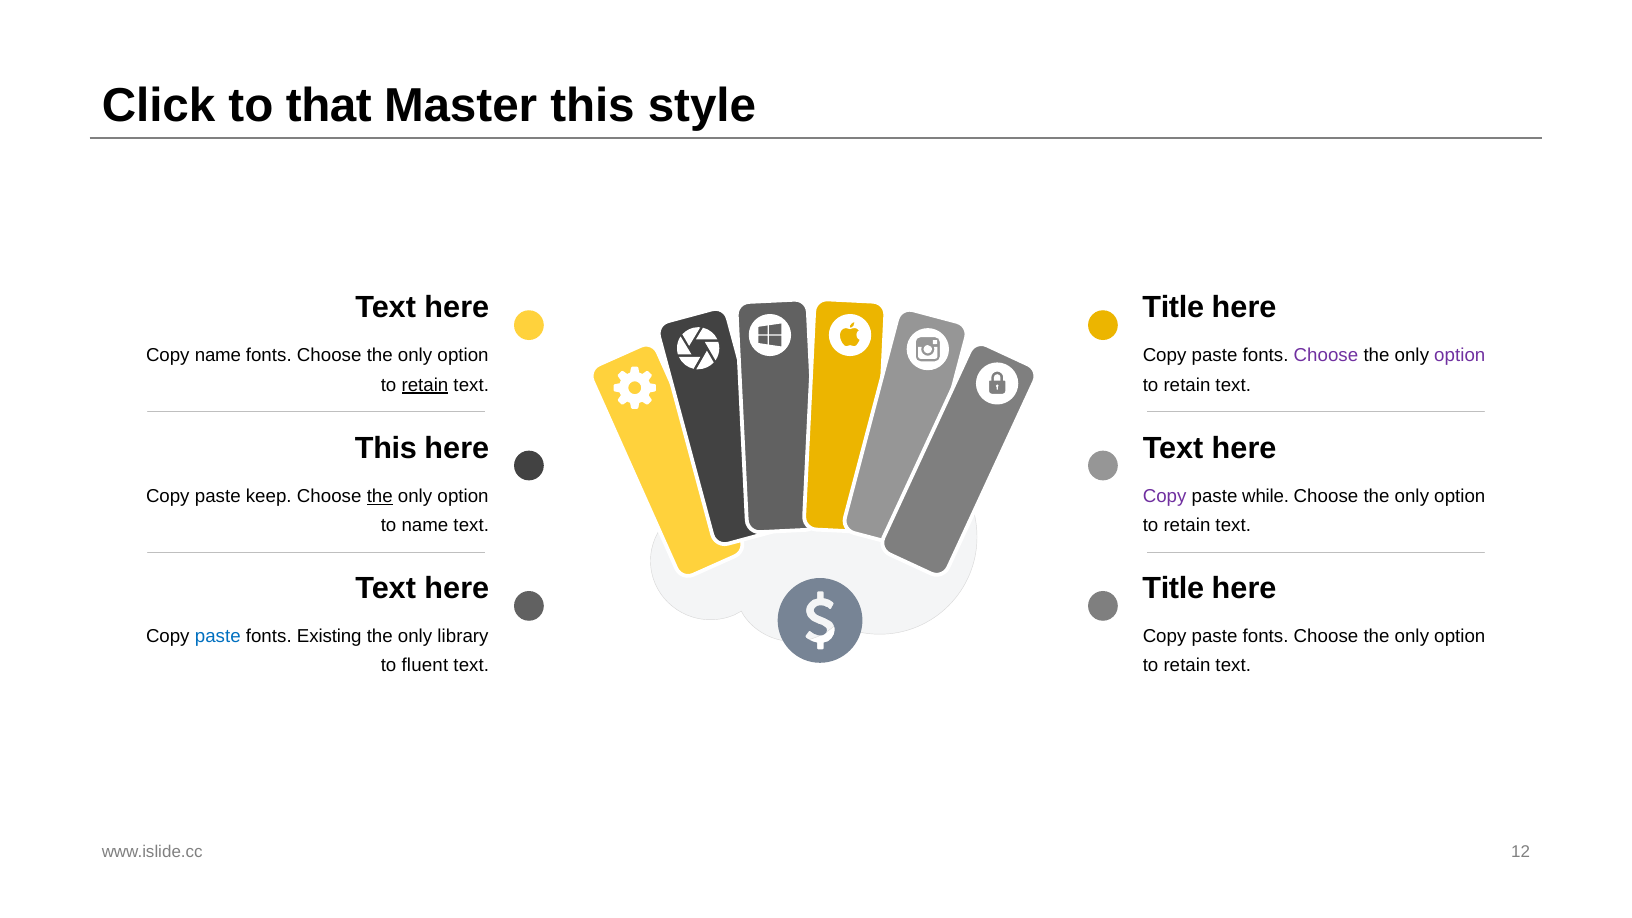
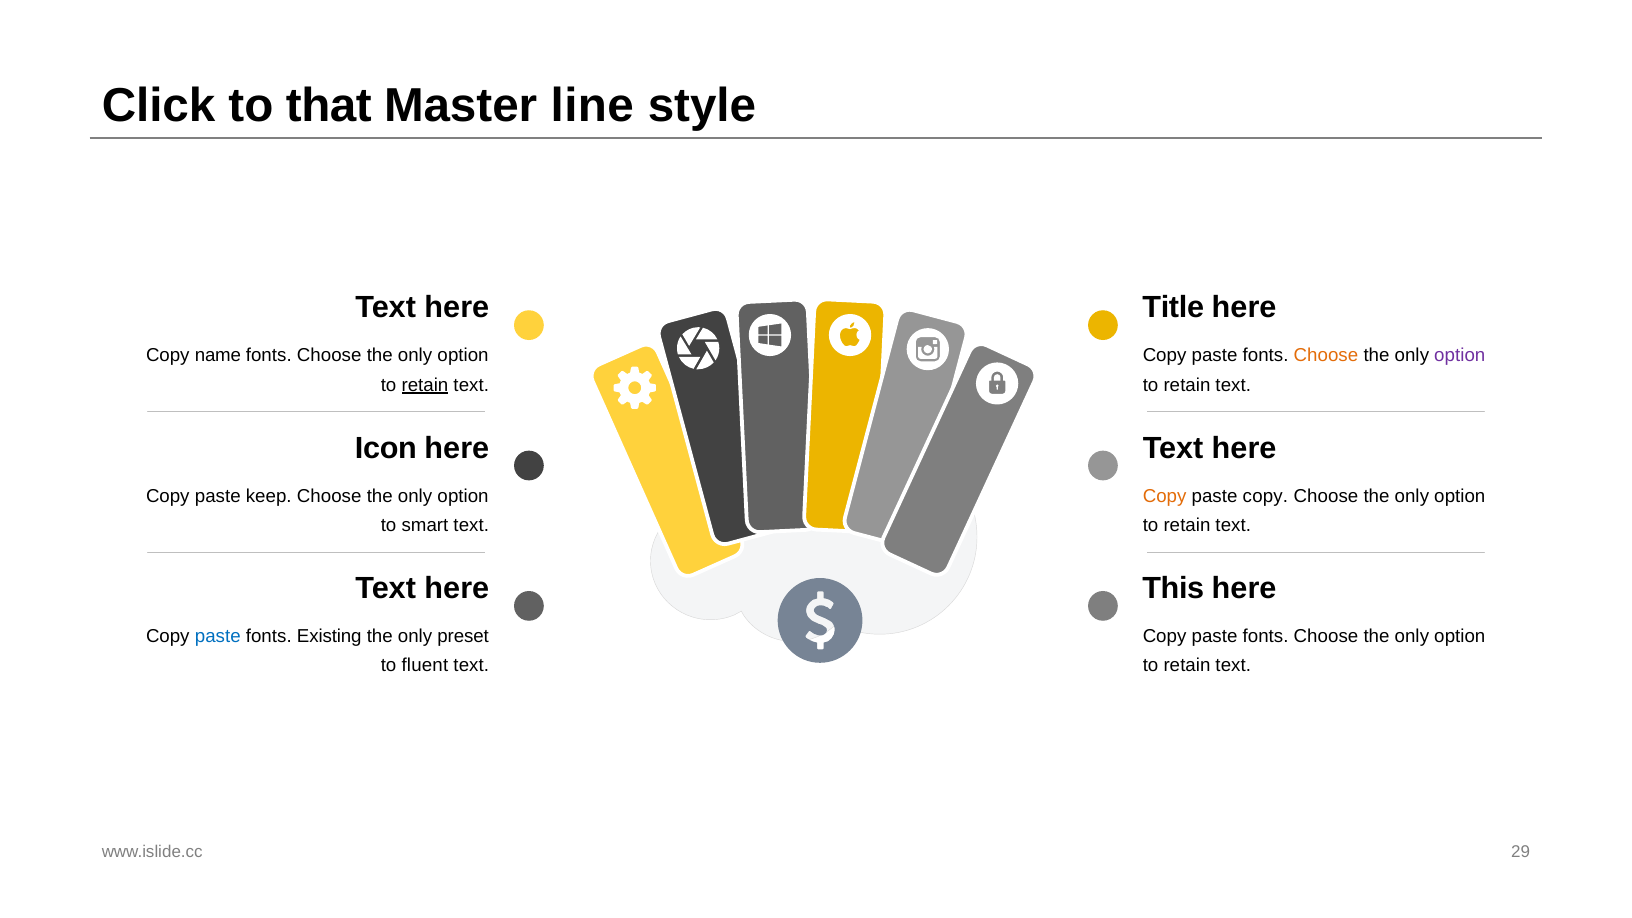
Master this: this -> line
Choose at (1326, 356) colour: purple -> orange
This at (386, 448): This -> Icon
the at (380, 496) underline: present -> none
Copy at (1165, 496) colour: purple -> orange
paste while: while -> copy
to name: name -> smart
Title at (1173, 588): Title -> This
library: library -> preset
12: 12 -> 29
